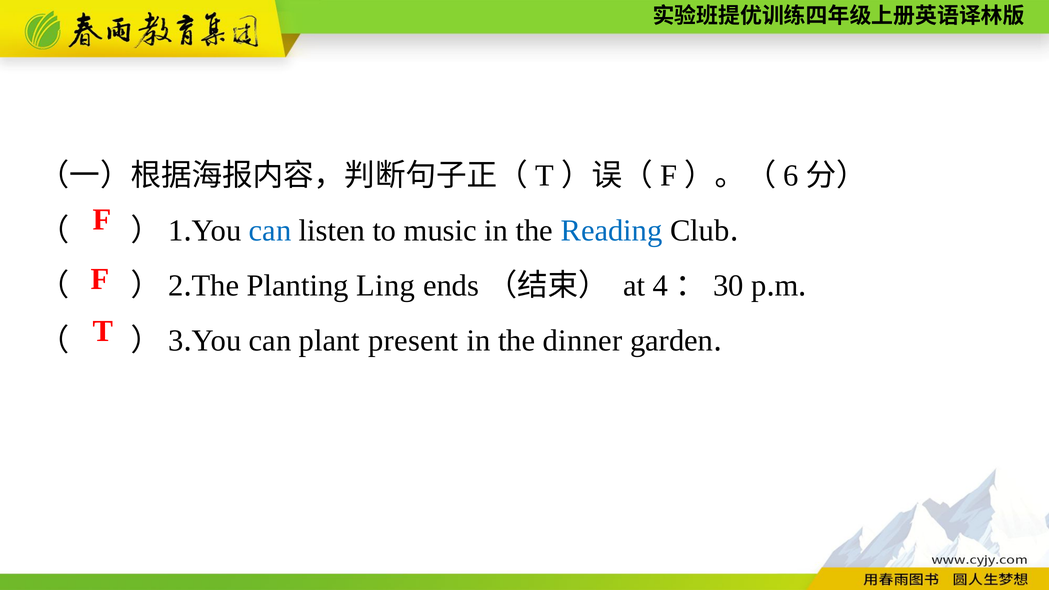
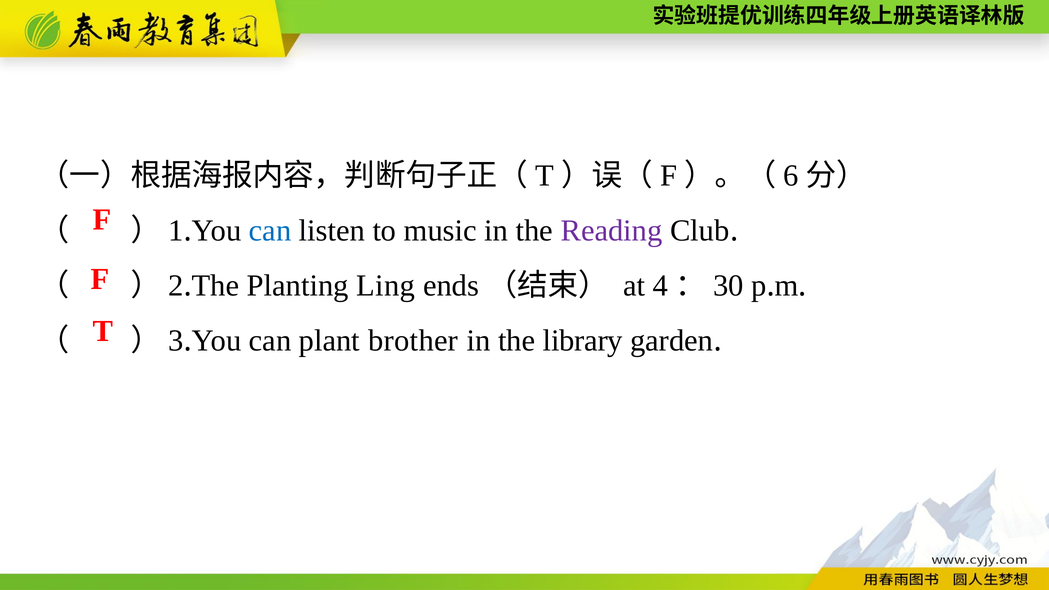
Reading colour: blue -> purple
present: present -> brother
dinner: dinner -> library
